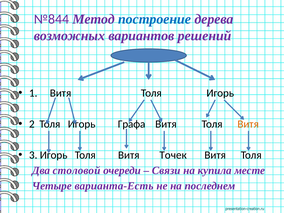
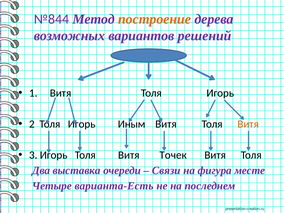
построение colour: blue -> orange
Графа: Графа -> Иным
столовой: столовой -> выставка
купила: купила -> фигура
